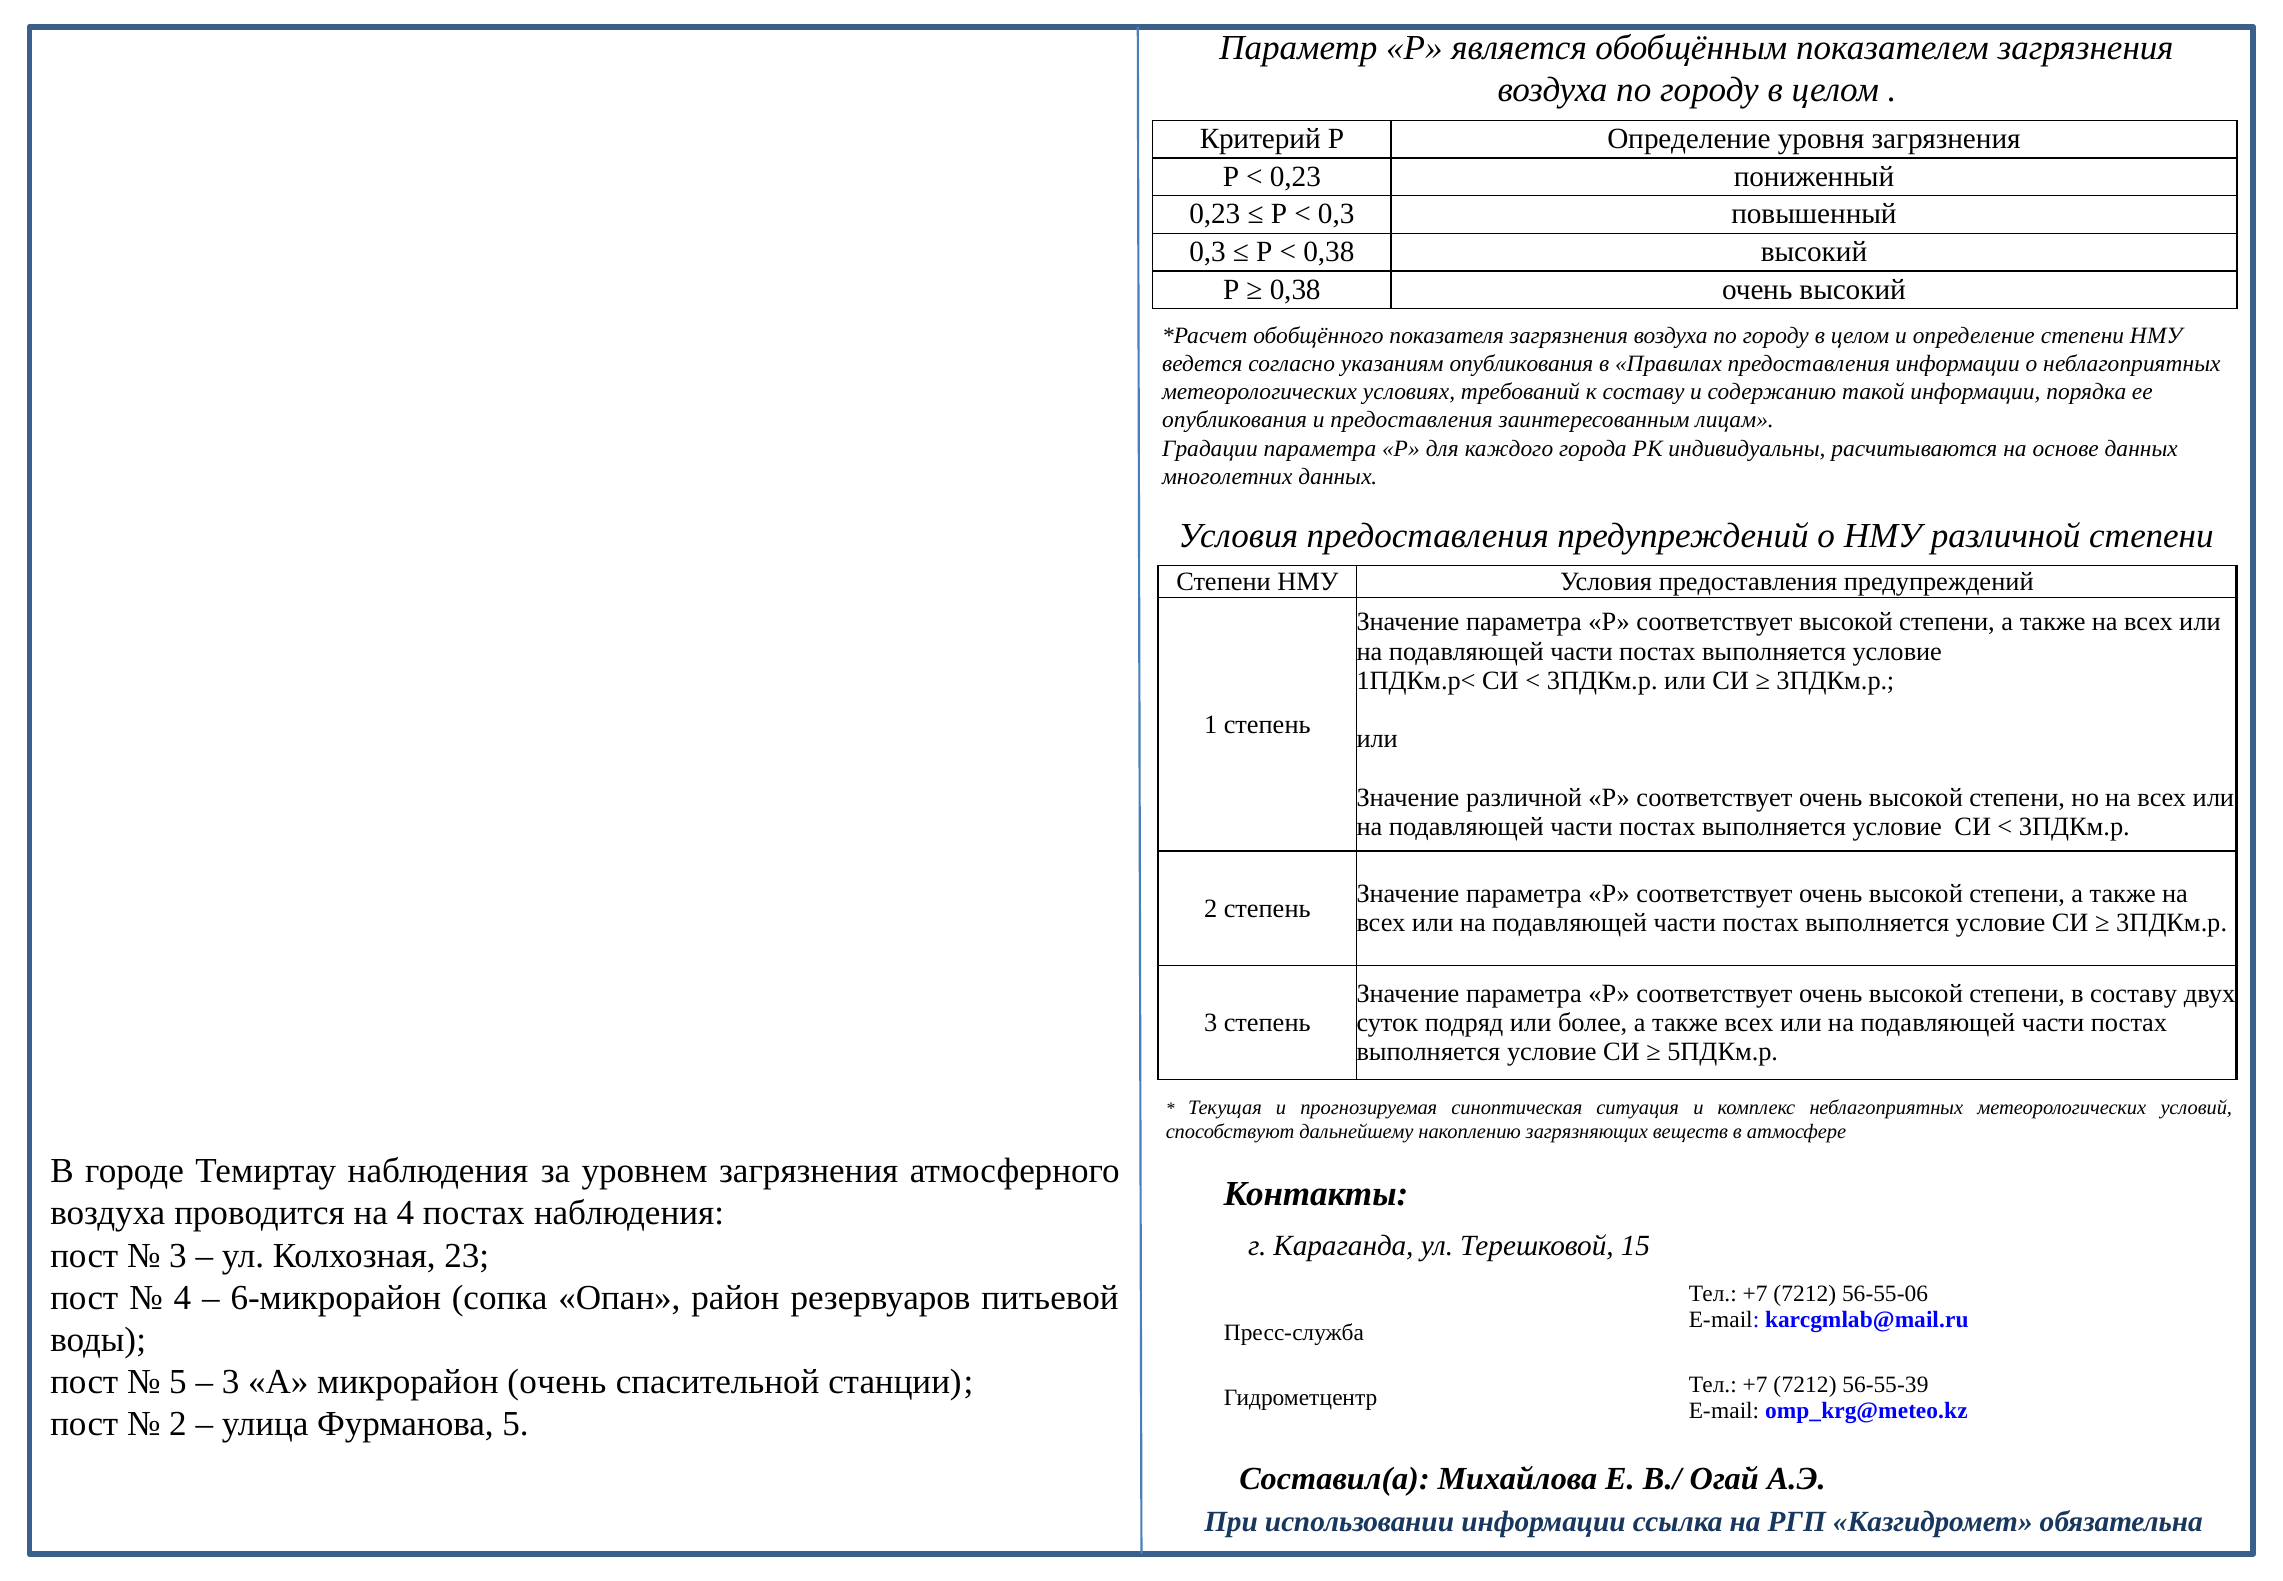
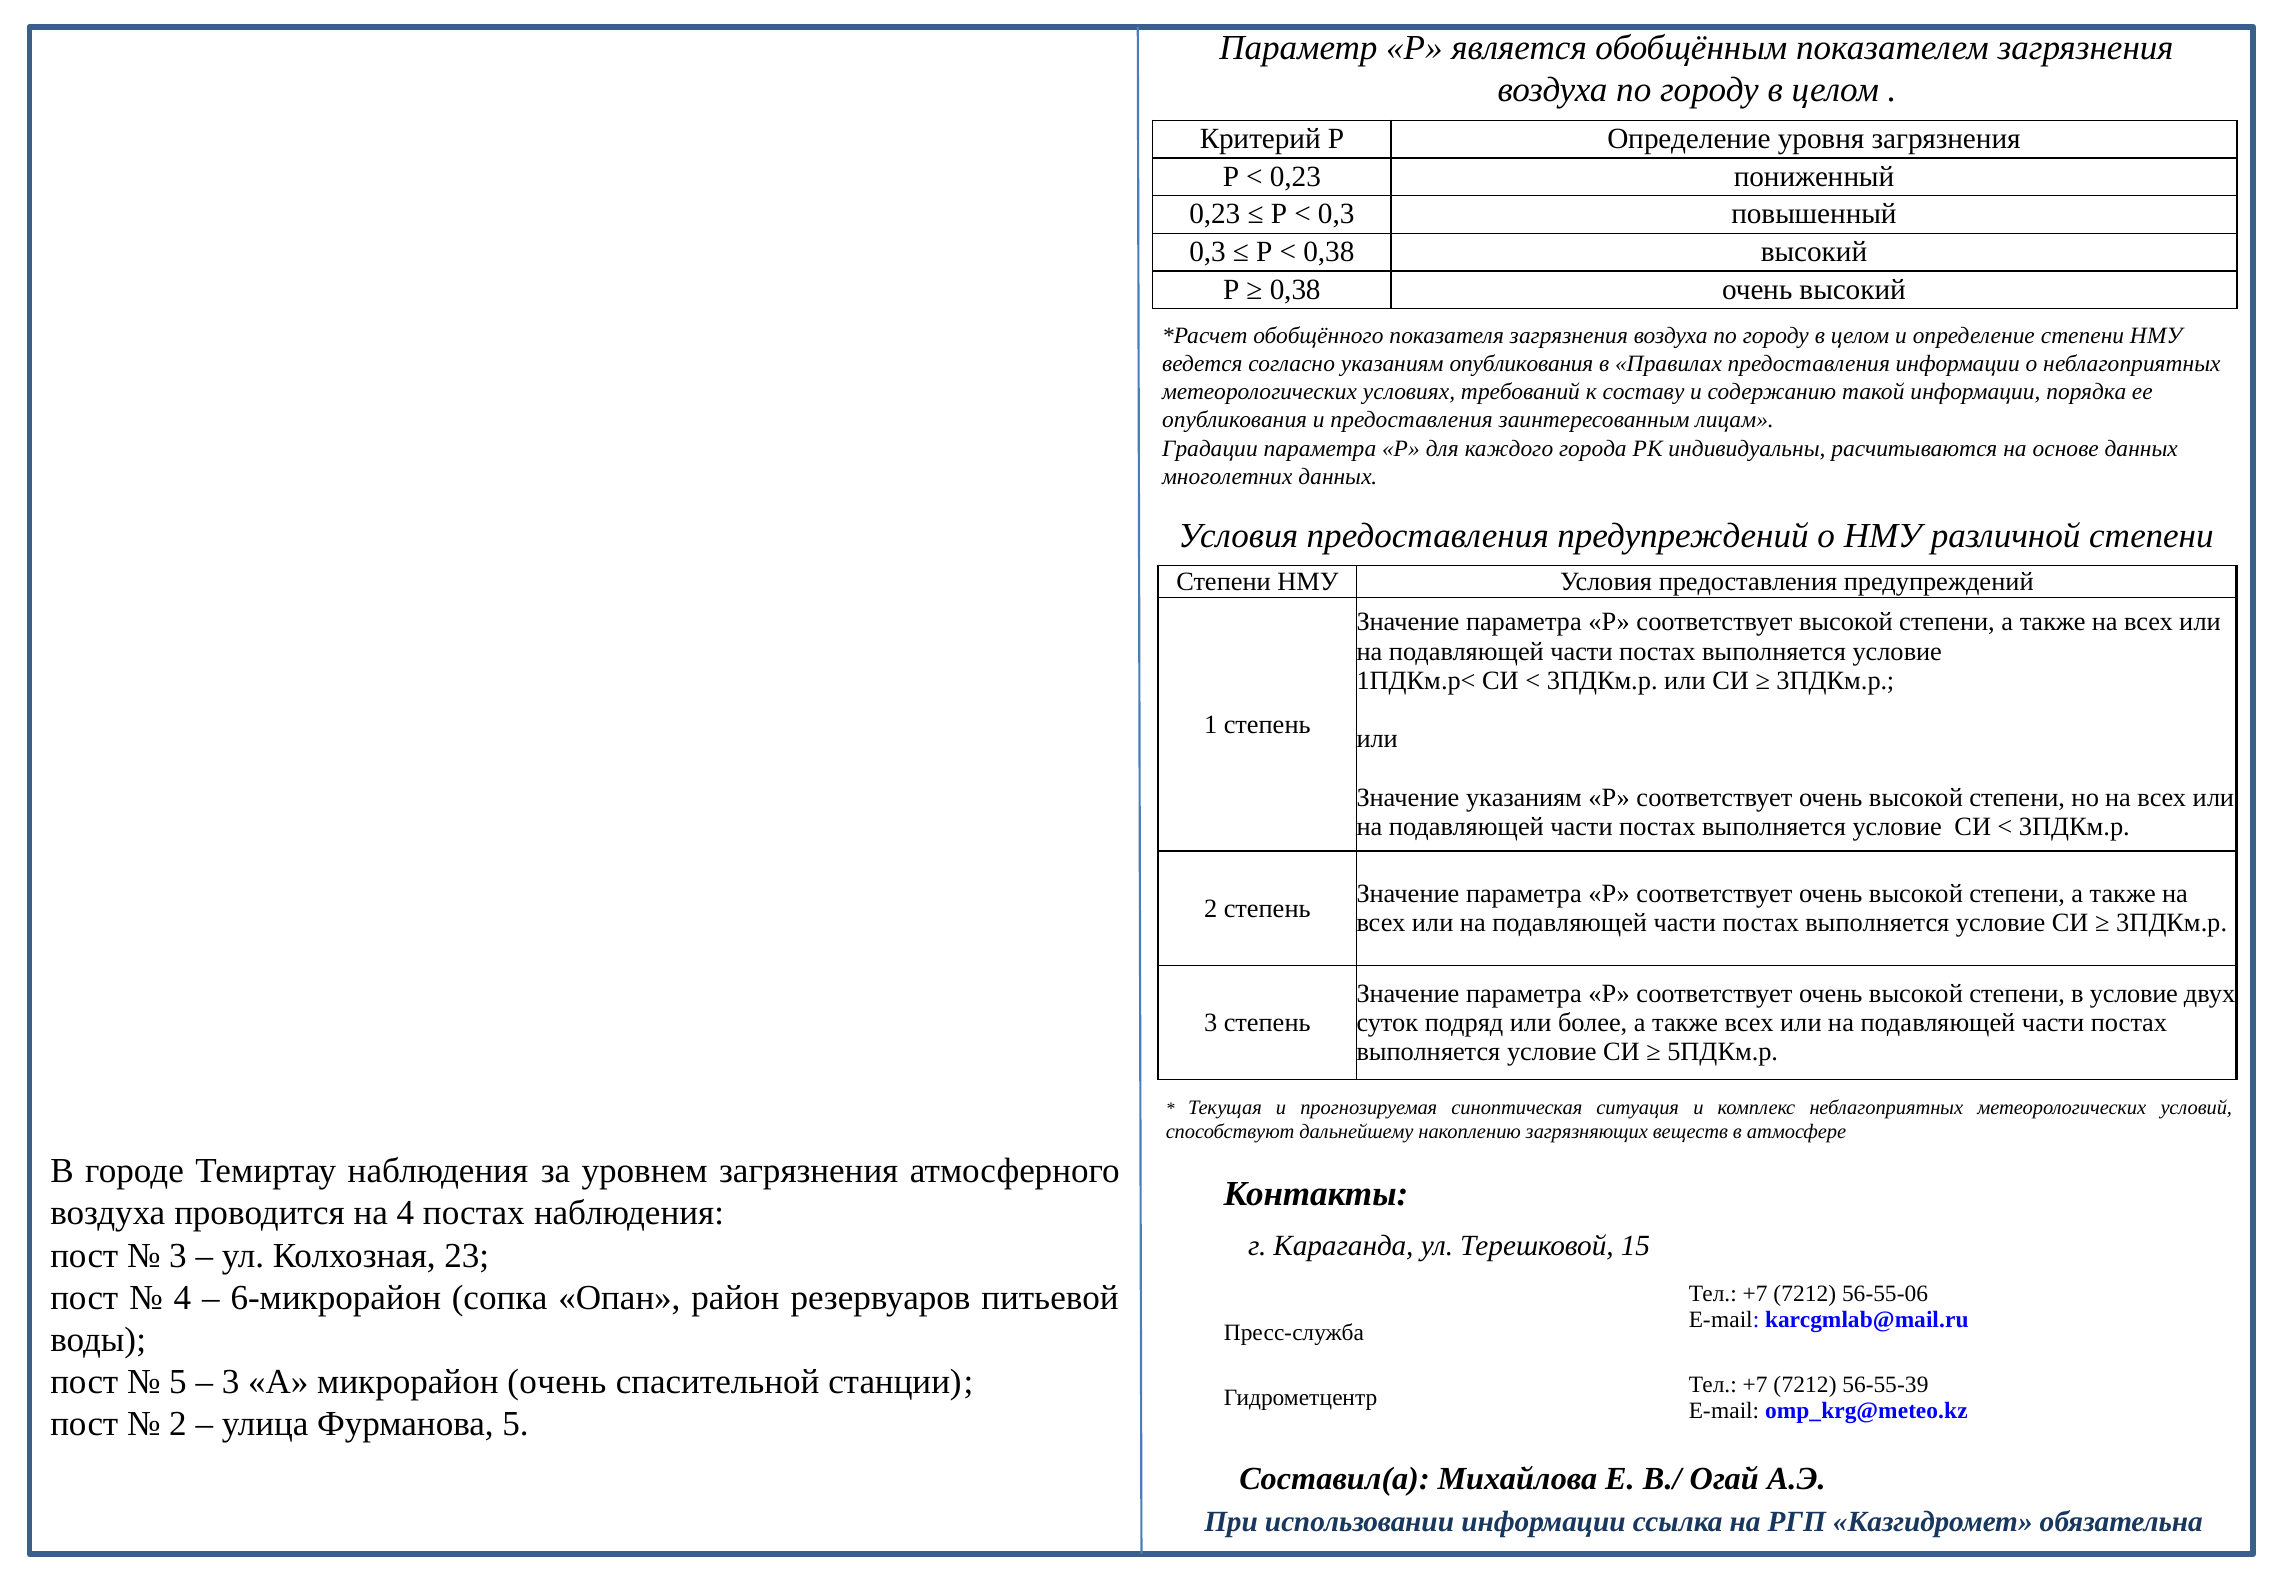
Значение различной: различной -> указаниям
в составу: составу -> условие
